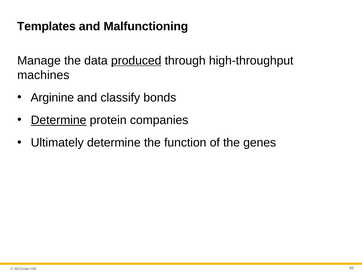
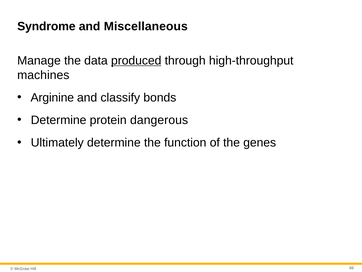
Templates: Templates -> Syndrome
Malfunctioning: Malfunctioning -> Miscellaneous
Determine at (59, 120) underline: present -> none
companies: companies -> dangerous
